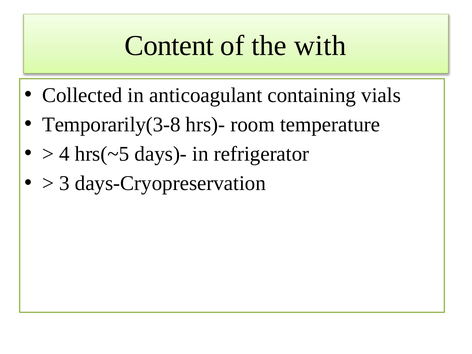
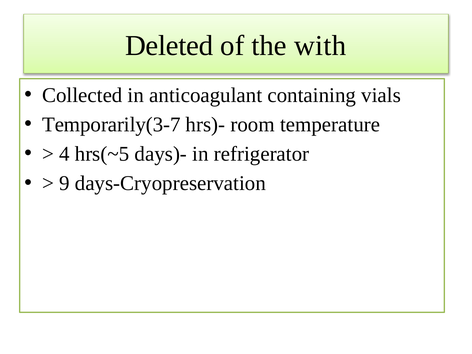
Content: Content -> Deleted
Temporarily(3-8: Temporarily(3-8 -> Temporarily(3-7
3: 3 -> 9
